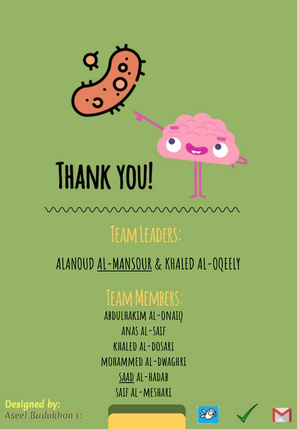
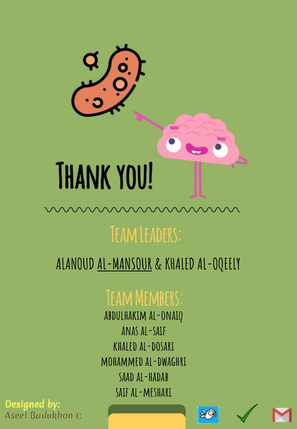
saad underline: present -> none
